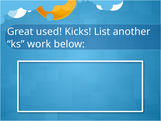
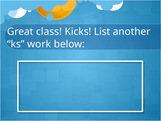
used: used -> class
